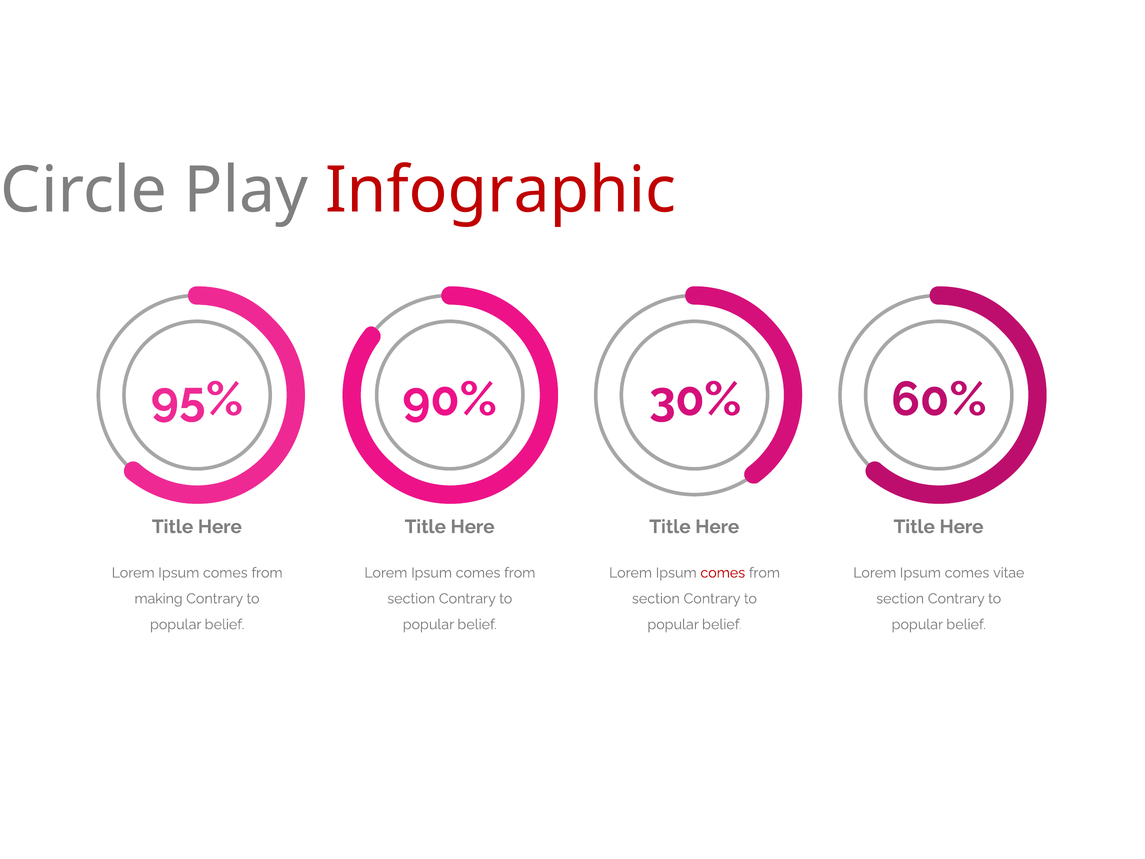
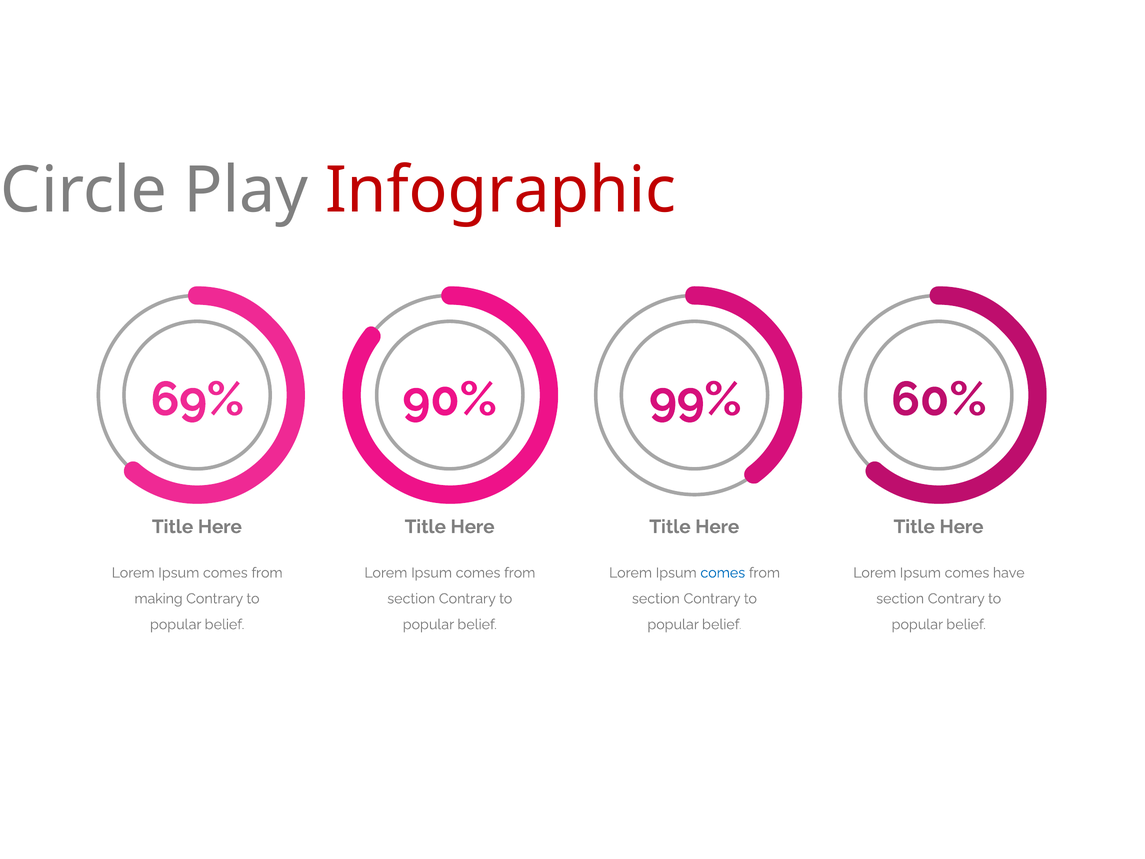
95%: 95% -> 69%
30%: 30% -> 99%
comes at (723, 573) colour: red -> blue
vitae: vitae -> have
